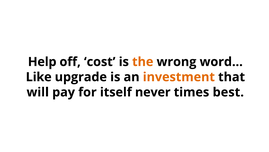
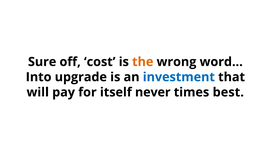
Help: Help -> Sure
Like: Like -> Into
investment colour: orange -> blue
